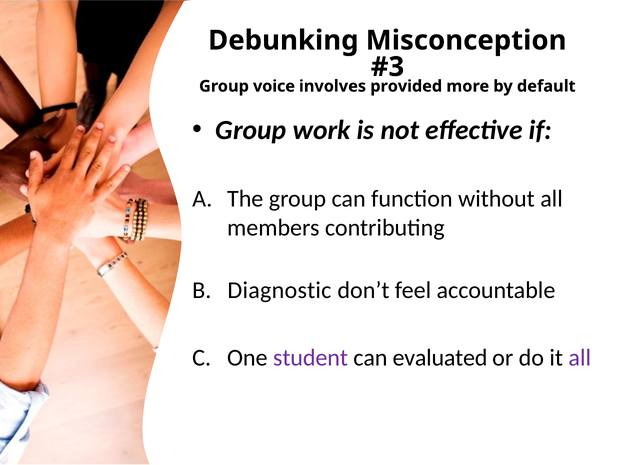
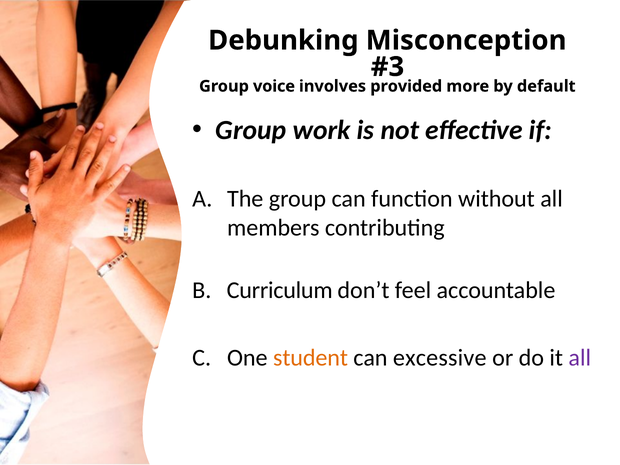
Diagnostic: Diagnostic -> Curriculum
student colour: purple -> orange
evaluated: evaluated -> excessive
